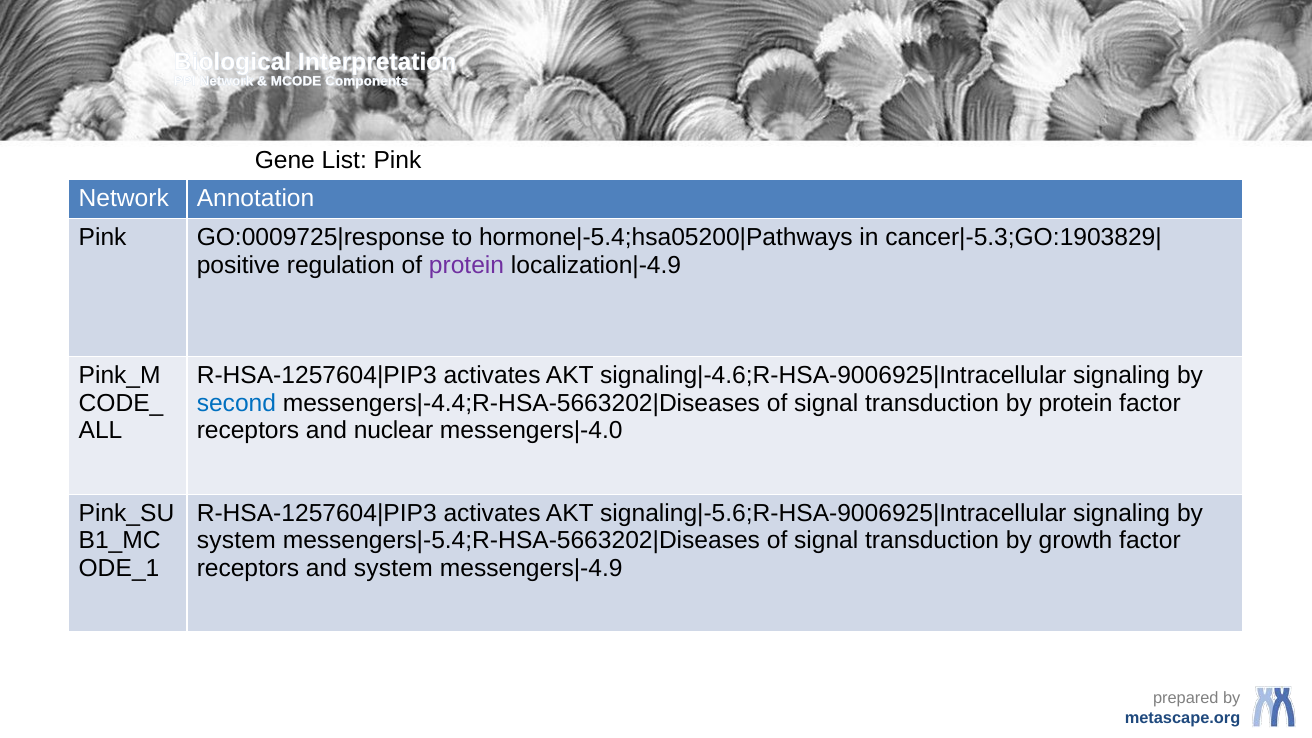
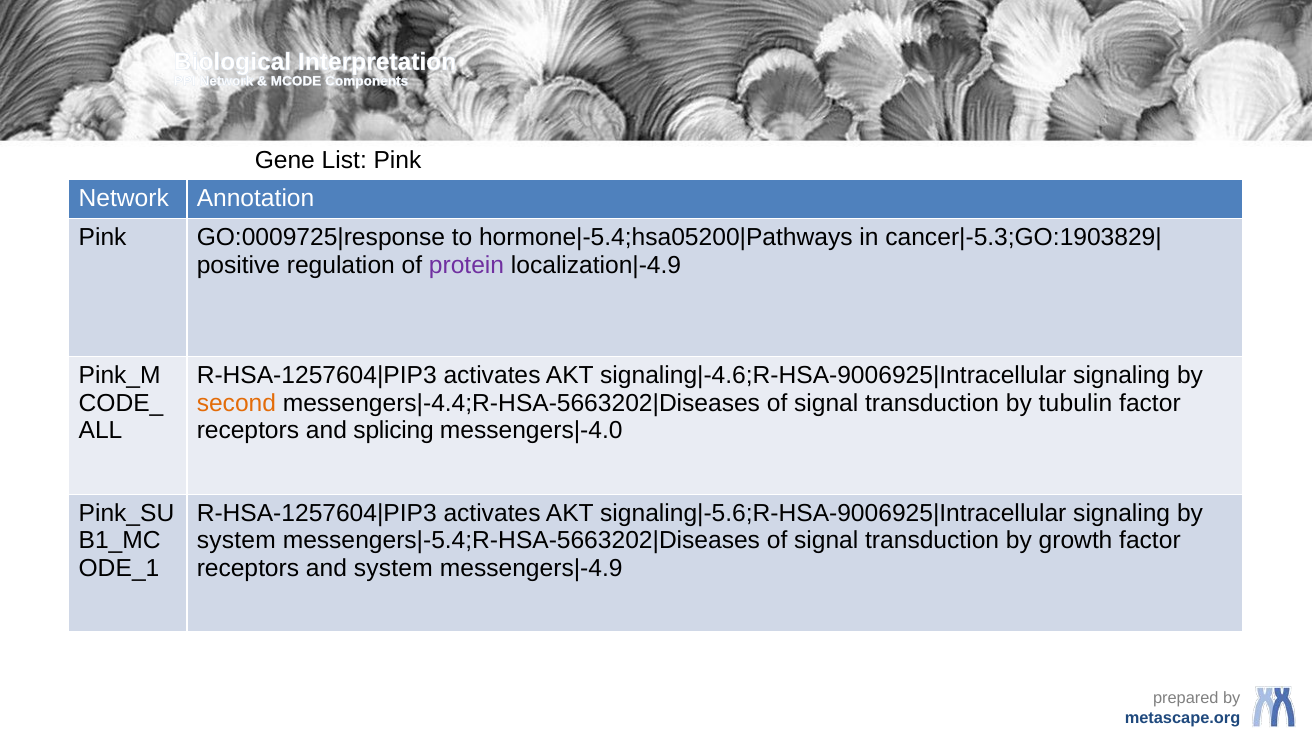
second colour: blue -> orange
by protein: protein -> tubulin
nuclear: nuclear -> splicing
